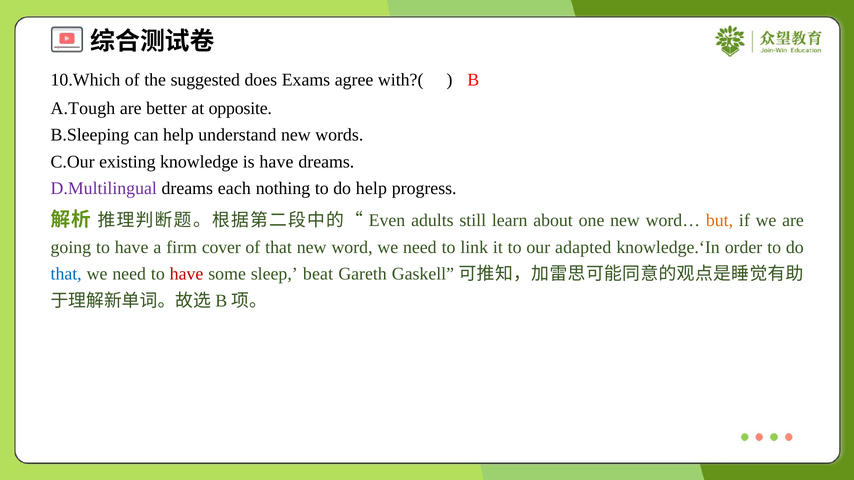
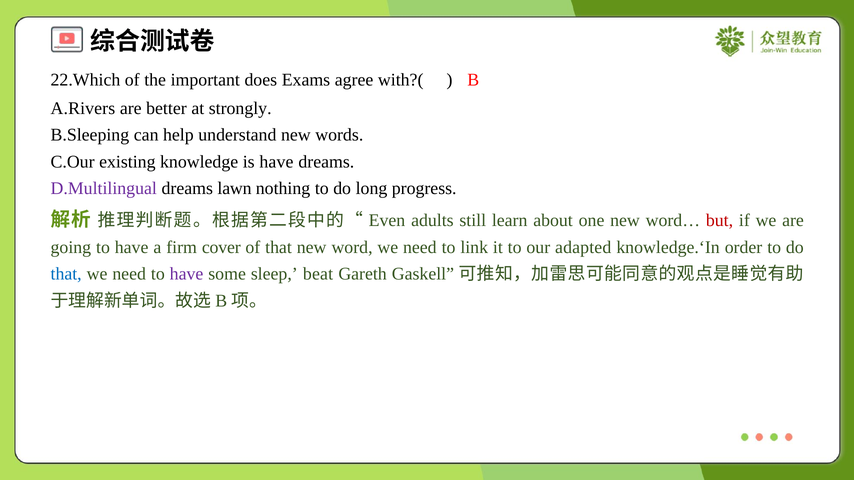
10.Which: 10.Which -> 22.Which
suggested: suggested -> important
A.Tough: A.Tough -> A.Rivers
opposite: opposite -> strongly
each: each -> lawn
do help: help -> long
but colour: orange -> red
have at (187, 274) colour: red -> purple
